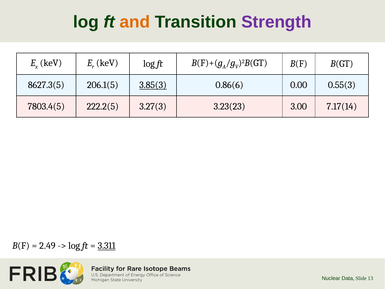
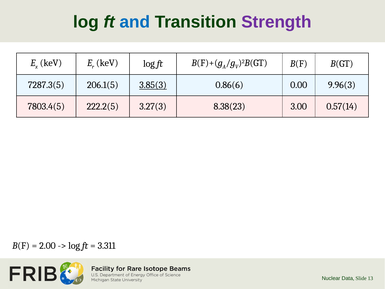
and colour: orange -> blue
8627.3(5: 8627.3(5 -> 7287.3(5
0.55(3: 0.55(3 -> 9.96(3
3.23(23: 3.23(23 -> 8.38(23
7.17(14: 7.17(14 -> 0.57(14
2.49: 2.49 -> 2.00
3.311 underline: present -> none
